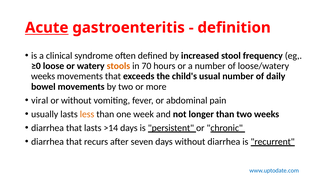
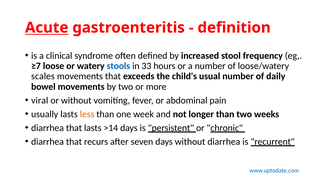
≥0: ≥0 -> ≥7
stools colour: orange -> blue
70: 70 -> 33
weeks at (43, 76): weeks -> scales
